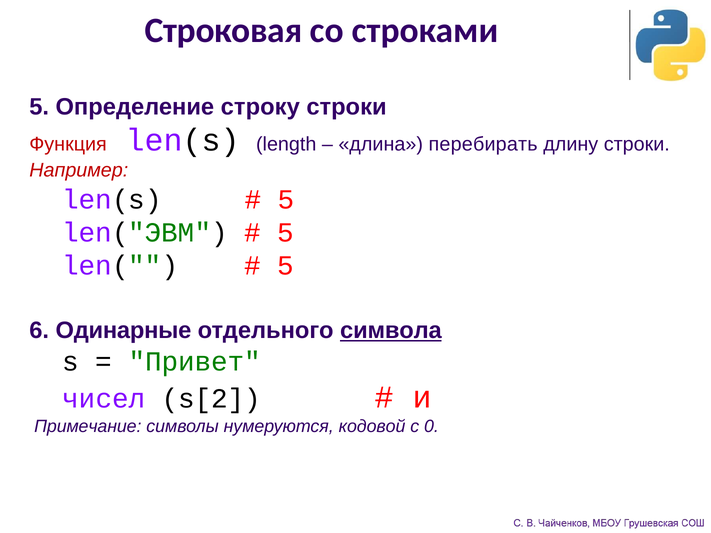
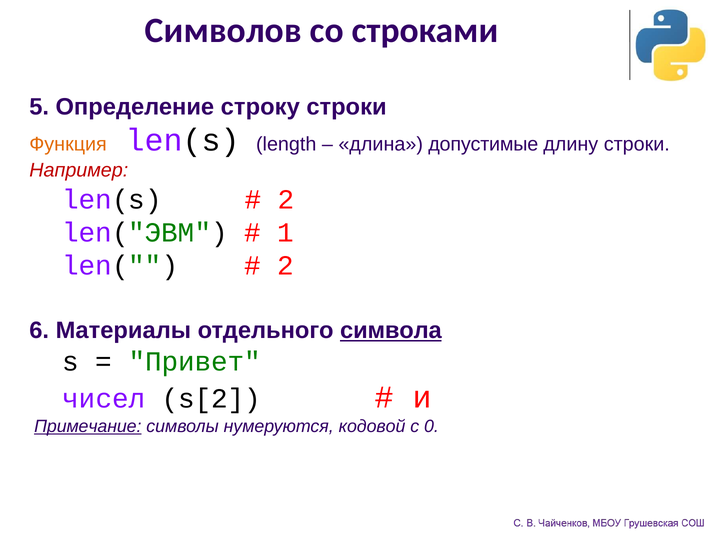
Строковая: Строковая -> Символов
Функция colour: red -> orange
перебирать: перебирать -> допустимые
5 at (286, 200): 5 -> 2
5 at (285, 233): 5 -> 1
5 at (285, 266): 5 -> 2
Одинарные: Одинарные -> Материалы
Примечание underline: none -> present
